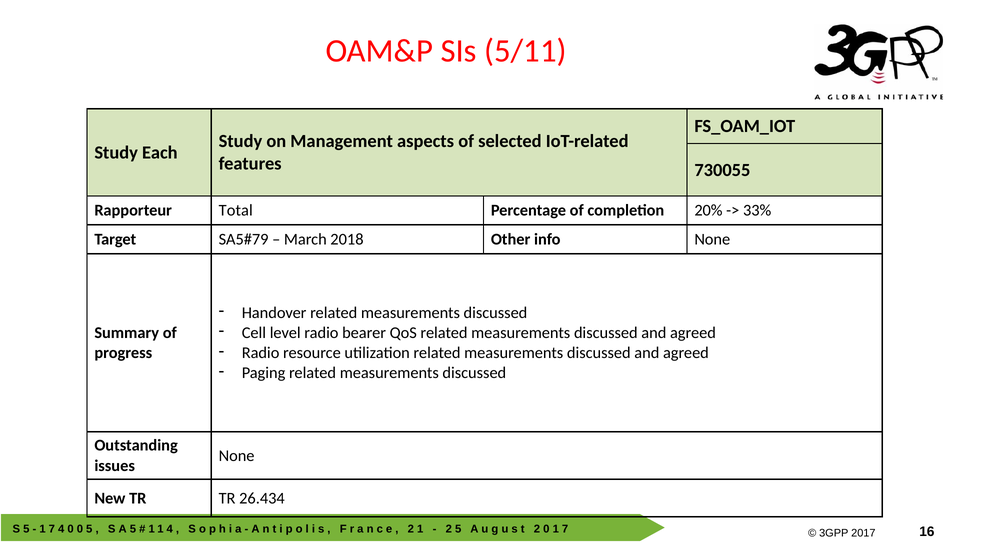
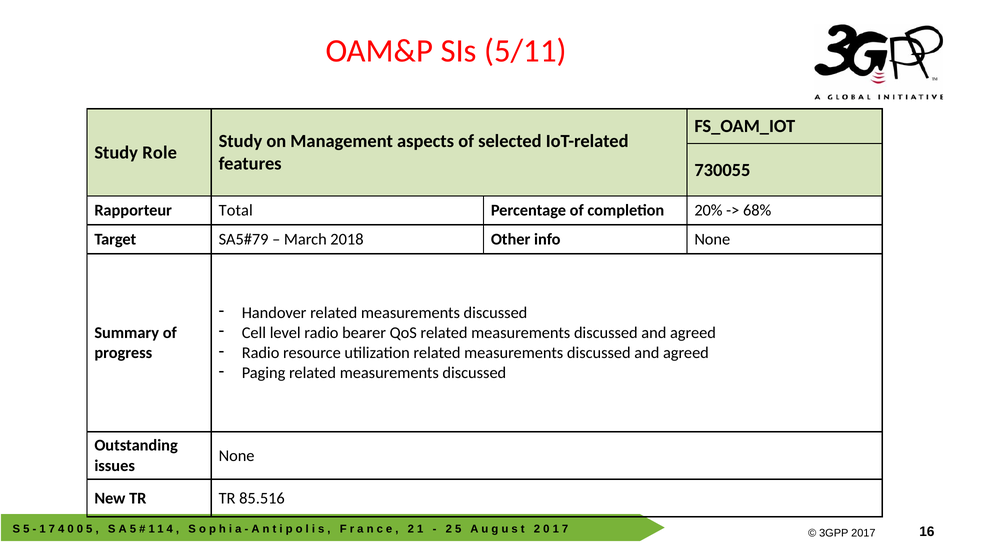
Each: Each -> Role
33%: 33% -> 68%
26.434: 26.434 -> 85.516
